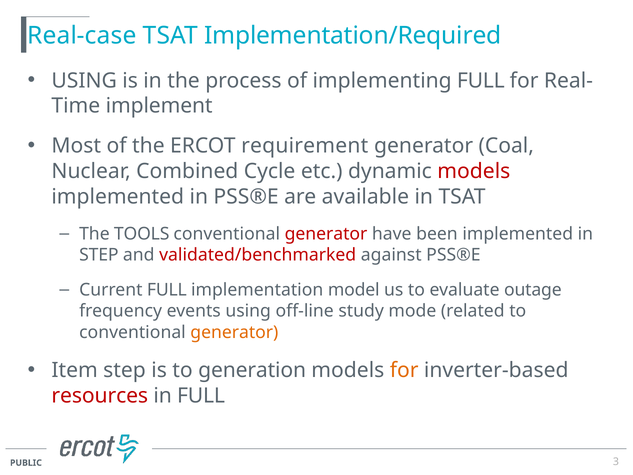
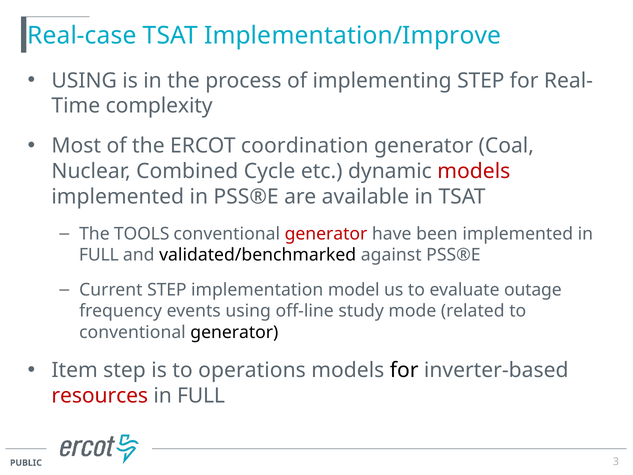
Implementation/Required: Implementation/Required -> Implementation/Improve
implementing FULL: FULL -> STEP
implement: implement -> complexity
requirement: requirement -> coordination
STEP at (99, 255): STEP -> FULL
validated/benchmarked colour: red -> black
Current FULL: FULL -> STEP
generator at (234, 332) colour: orange -> black
generation: generation -> operations
for at (404, 370) colour: orange -> black
